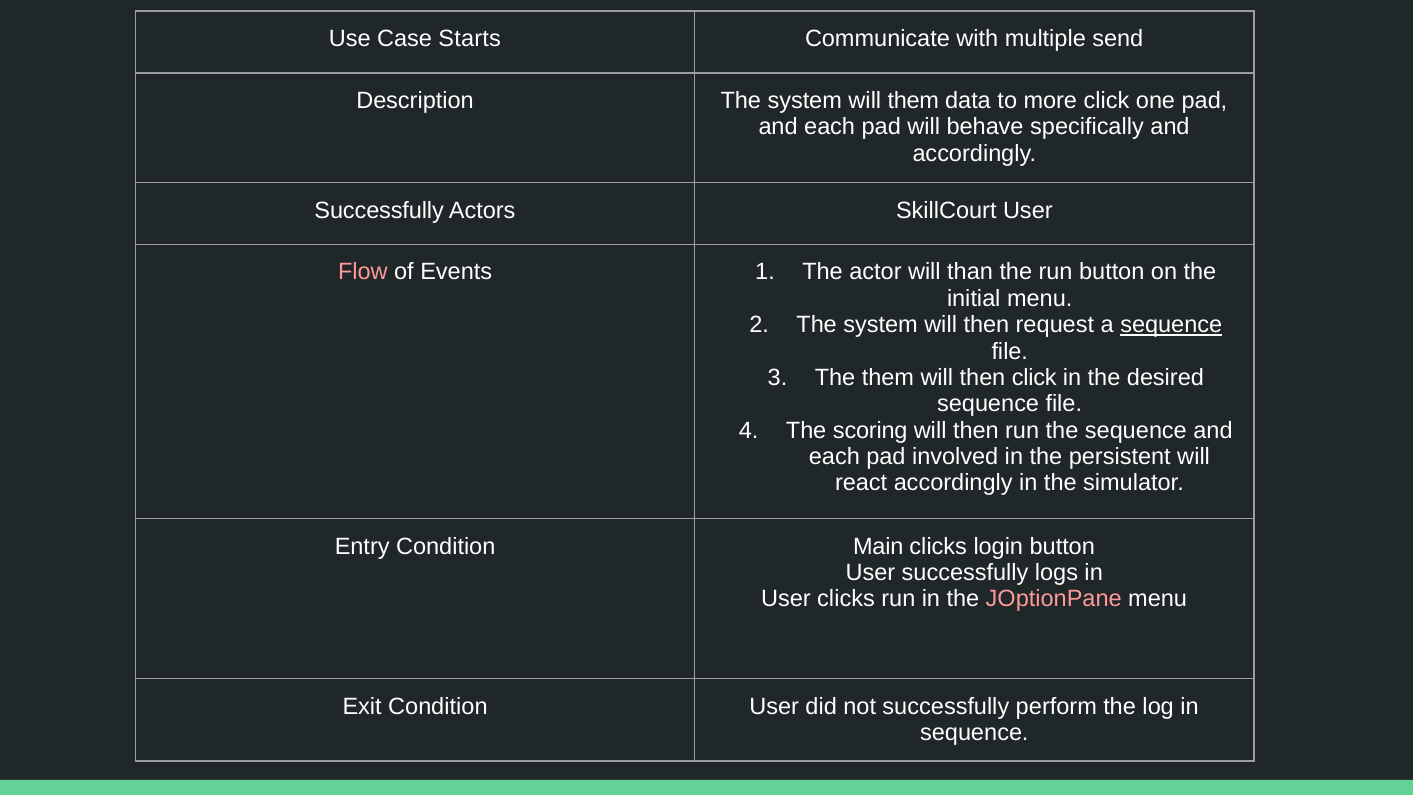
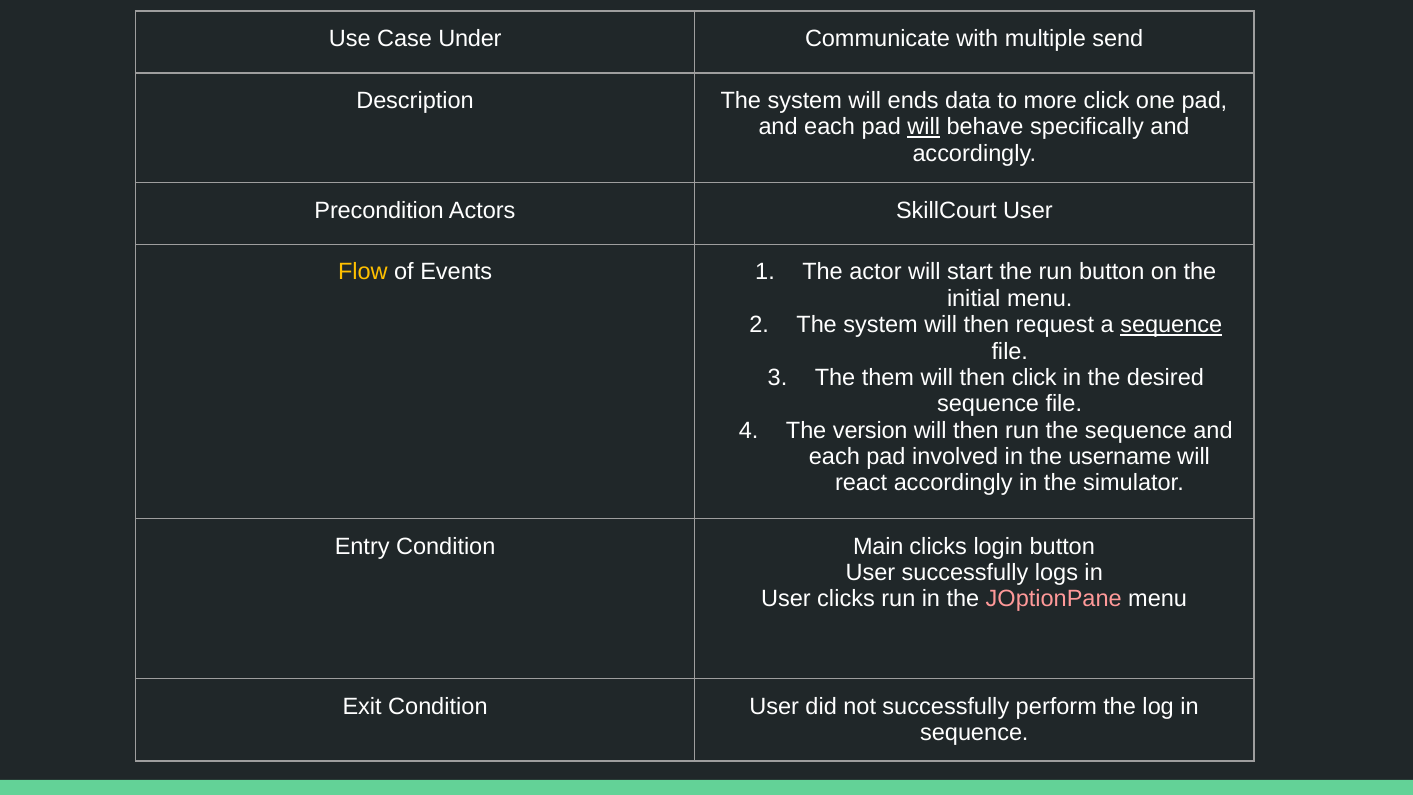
Starts: Starts -> Under
will them: them -> ends
will at (924, 127) underline: none -> present
Successfully at (379, 210): Successfully -> Precondition
Flow colour: pink -> yellow
than: than -> start
scoring: scoring -> version
persistent: persistent -> username
